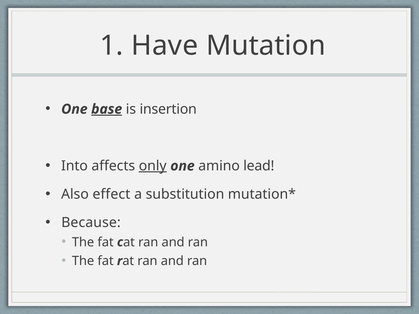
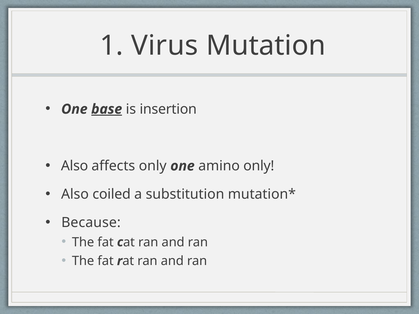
Have: Have -> Virus
Into at (75, 166): Into -> Also
only at (153, 166) underline: present -> none
amino lead: lead -> only
effect: effect -> coiled
